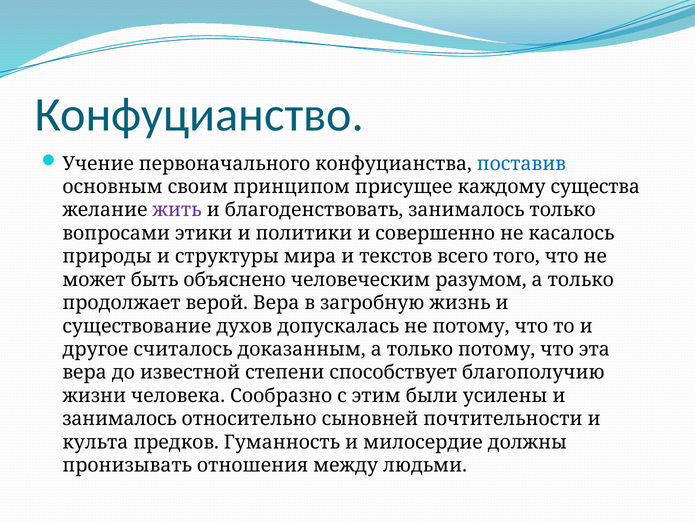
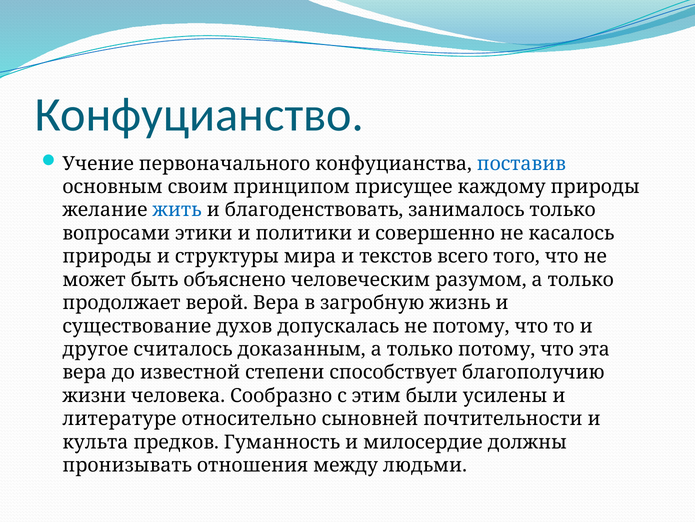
каждому существа: существа -> природы
жить colour: purple -> blue
занималось at (120, 418): занималось -> литературе
